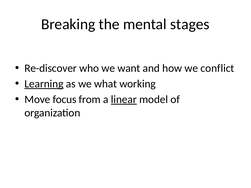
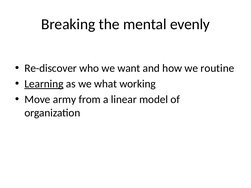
stages: stages -> evenly
conflict: conflict -> routine
focus: focus -> army
linear underline: present -> none
